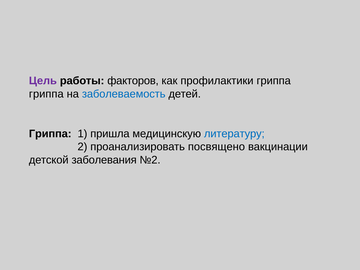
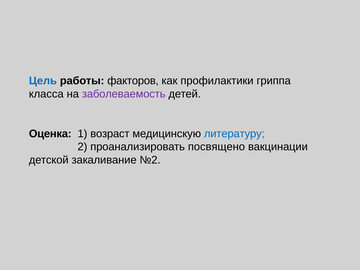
Цель colour: purple -> blue
гриппа at (46, 94): гриппа -> класса
заболеваемость colour: blue -> purple
Гриппа at (50, 134): Гриппа -> Оценка
пришла: пришла -> возраст
заболевания: заболевания -> закаливание
